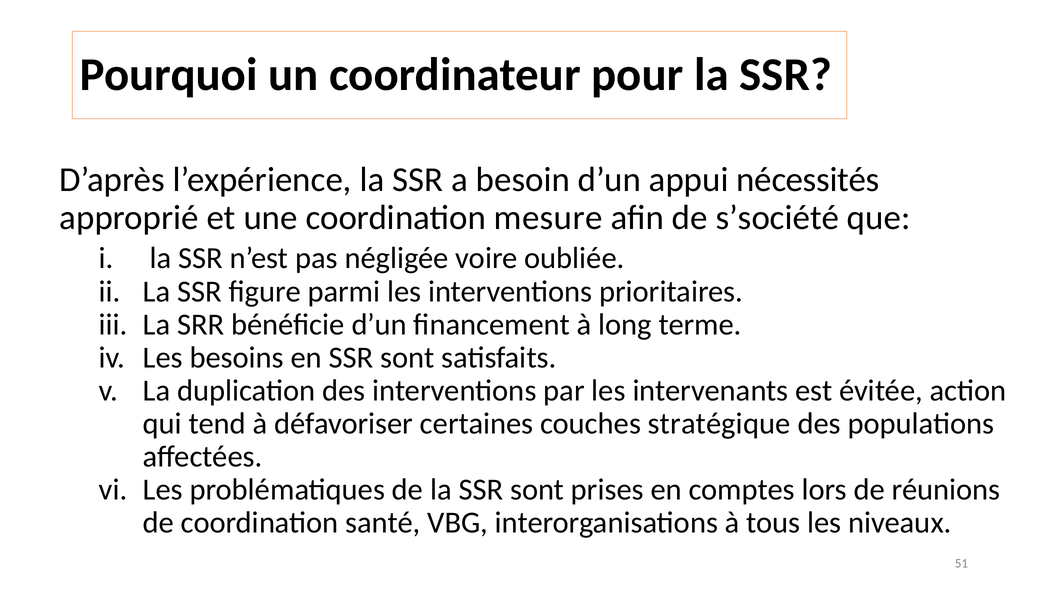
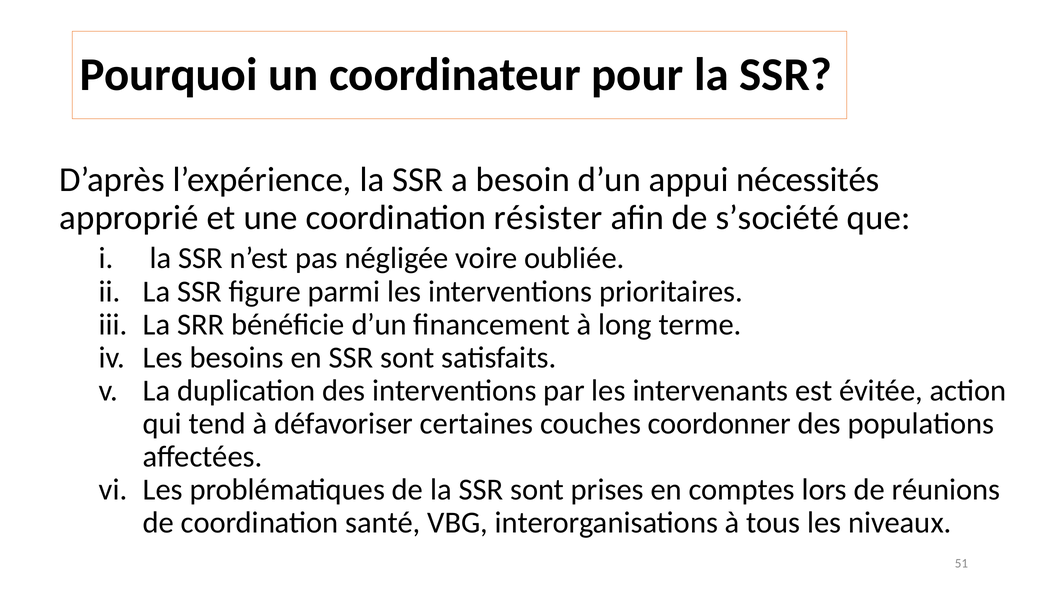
mesure: mesure -> résister
stratégique: stratégique -> coordonner
